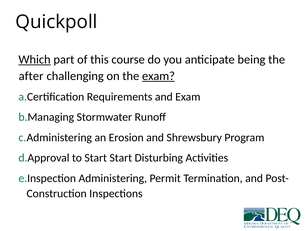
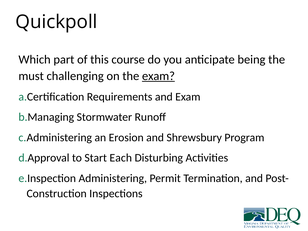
Which underline: present -> none
after: after -> must
Start Start: Start -> Each
